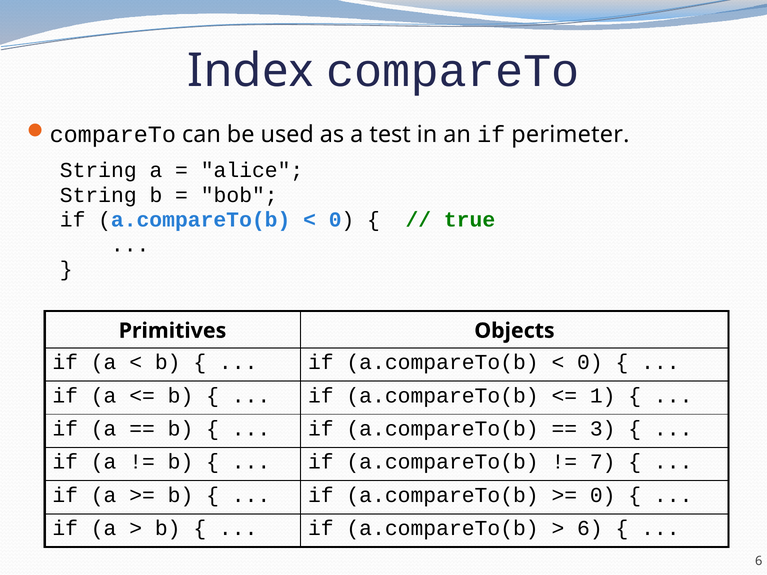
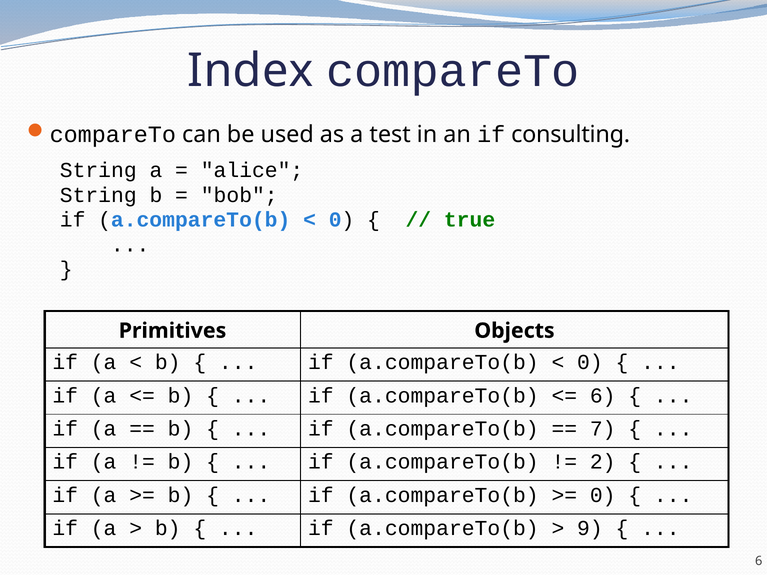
perimeter: perimeter -> consulting
1 at (603, 396): 1 -> 6
3: 3 -> 7
7: 7 -> 2
6 at (590, 529): 6 -> 9
